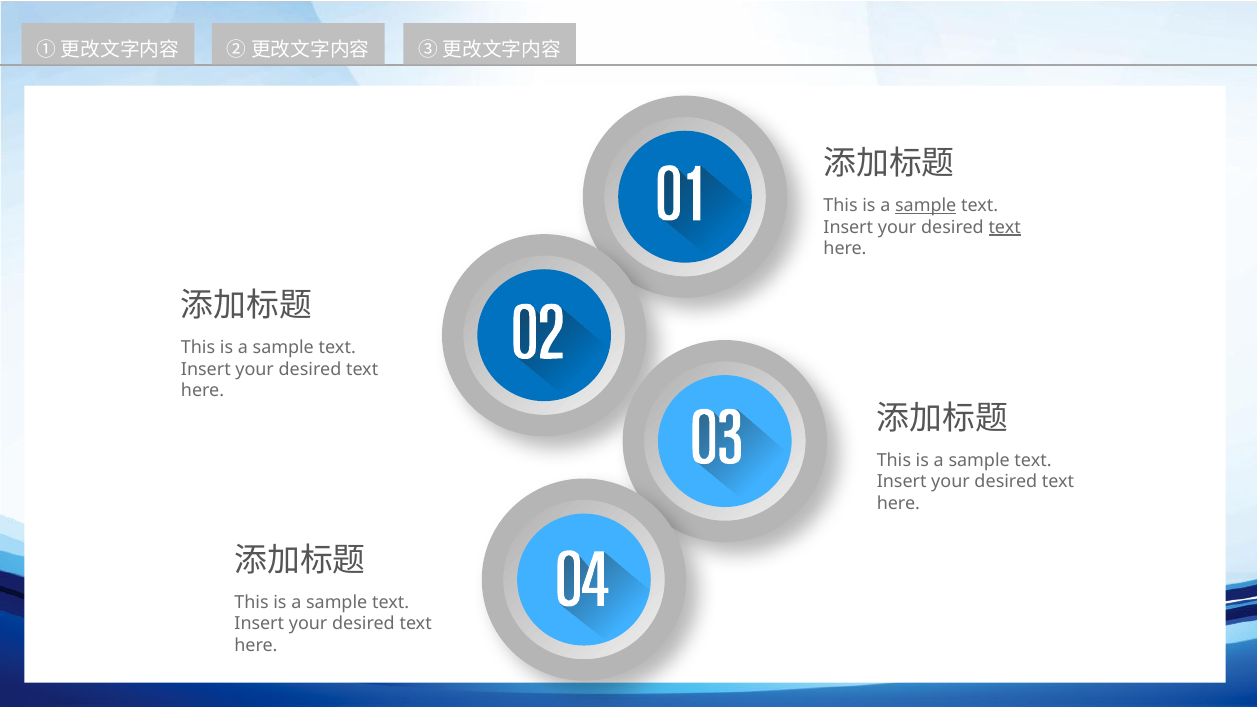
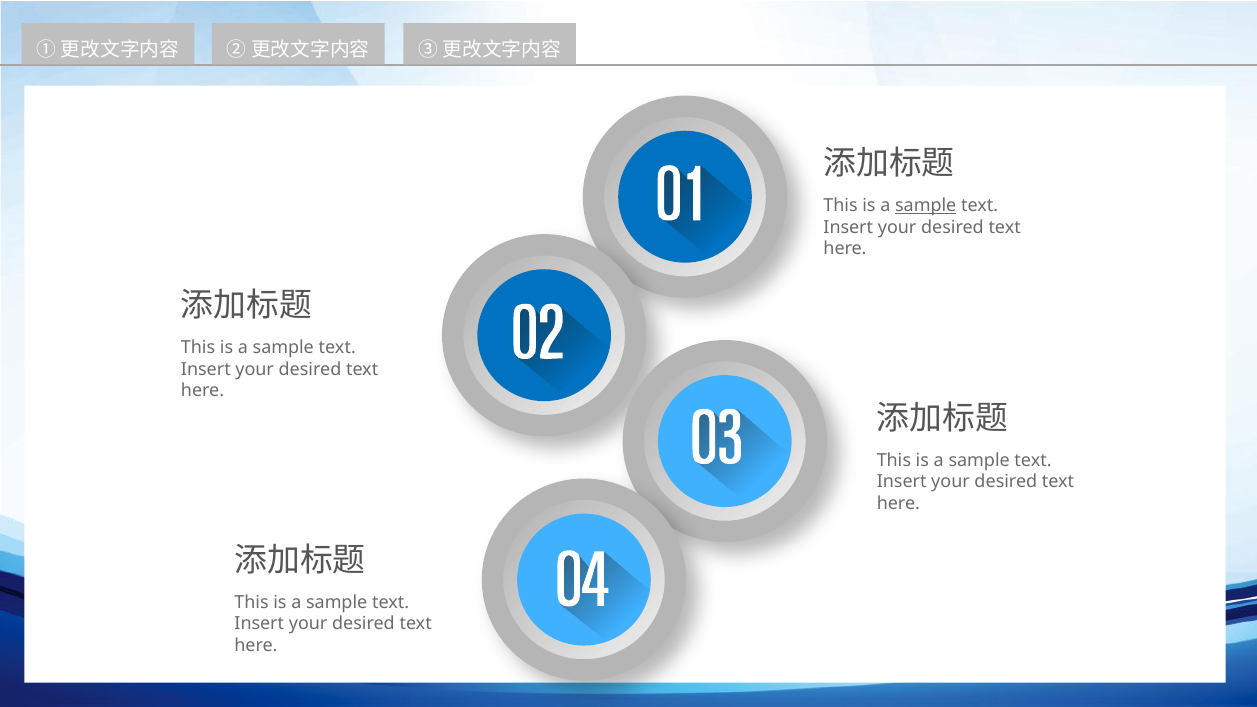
text at (1005, 227) underline: present -> none
